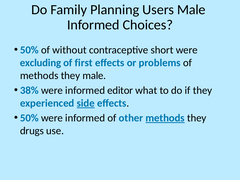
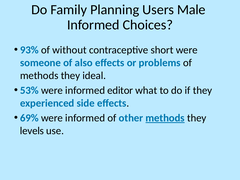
50% at (29, 50): 50% -> 93%
excluding: excluding -> someone
first: first -> also
they male: male -> ideal
38%: 38% -> 53%
side underline: present -> none
50% at (29, 118): 50% -> 69%
drugs: drugs -> levels
